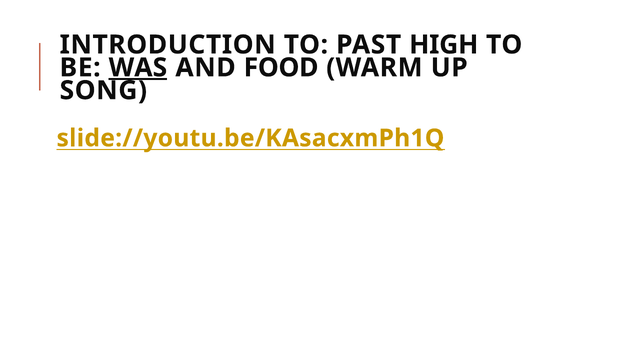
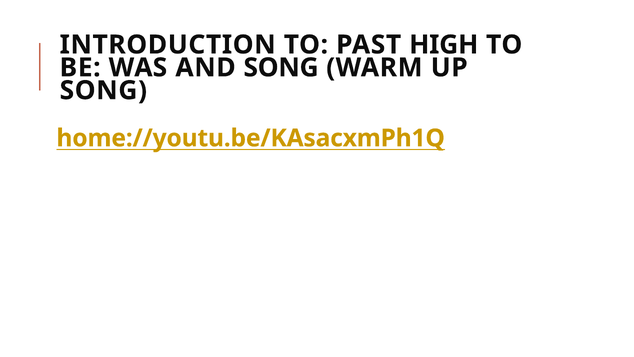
WAS underline: present -> none
AND FOOD: FOOD -> SONG
slide://youtu.be/KAsacxmPh1Q: slide://youtu.be/KAsacxmPh1Q -> home://youtu.be/KAsacxmPh1Q
